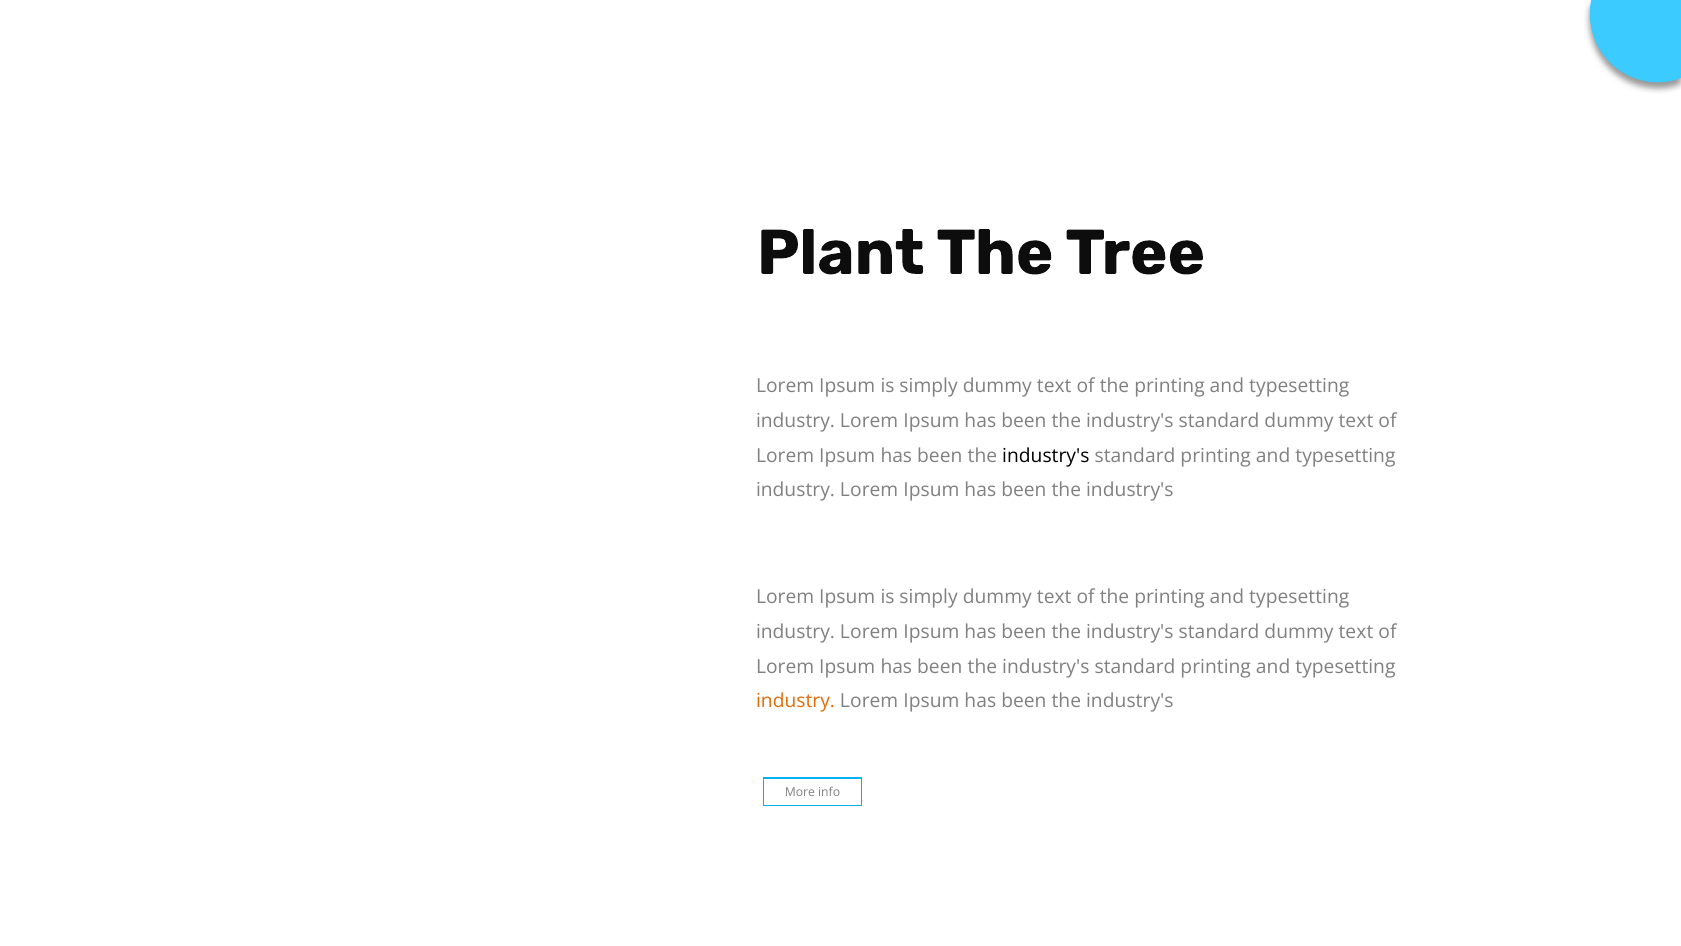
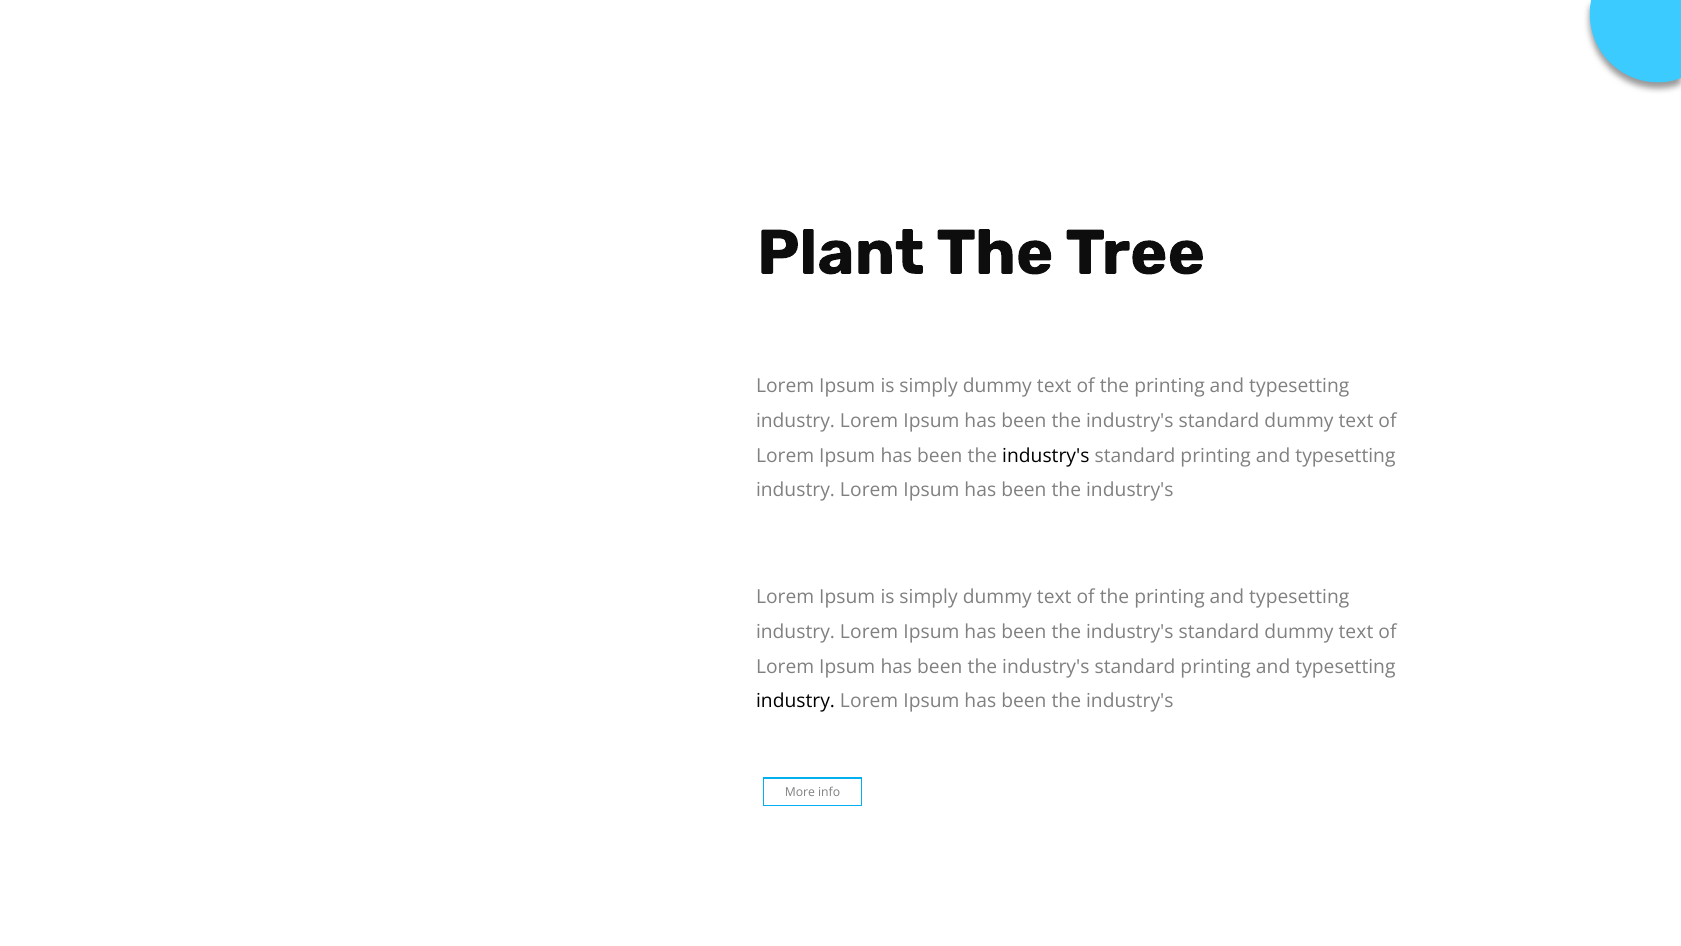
industry at (796, 701) colour: orange -> black
